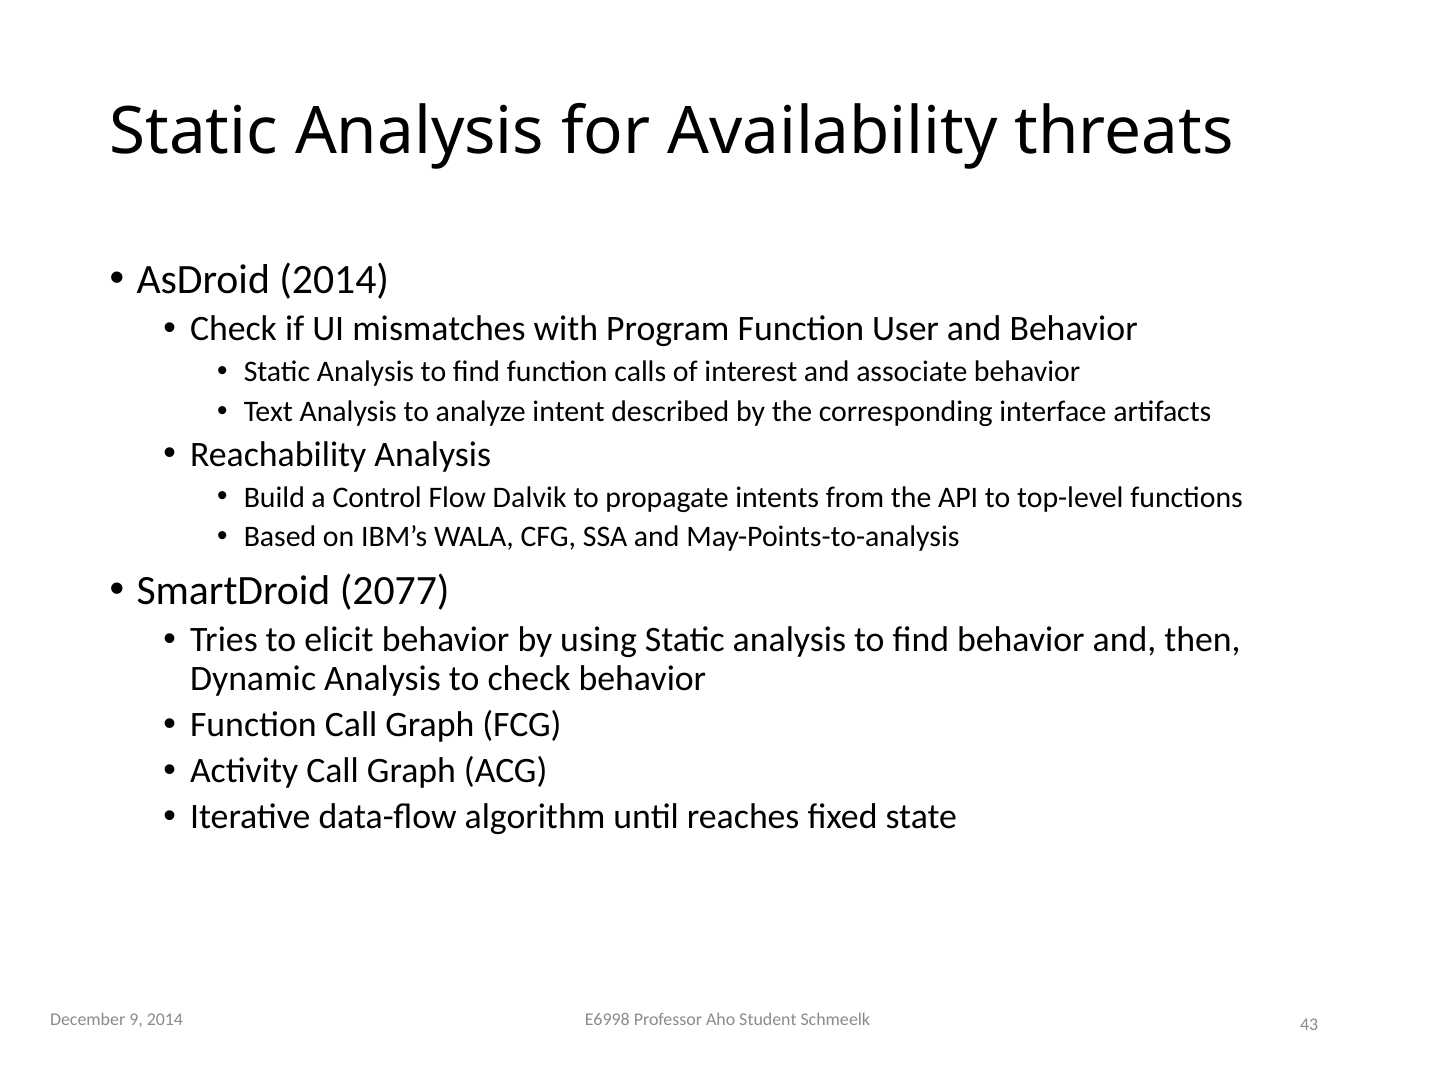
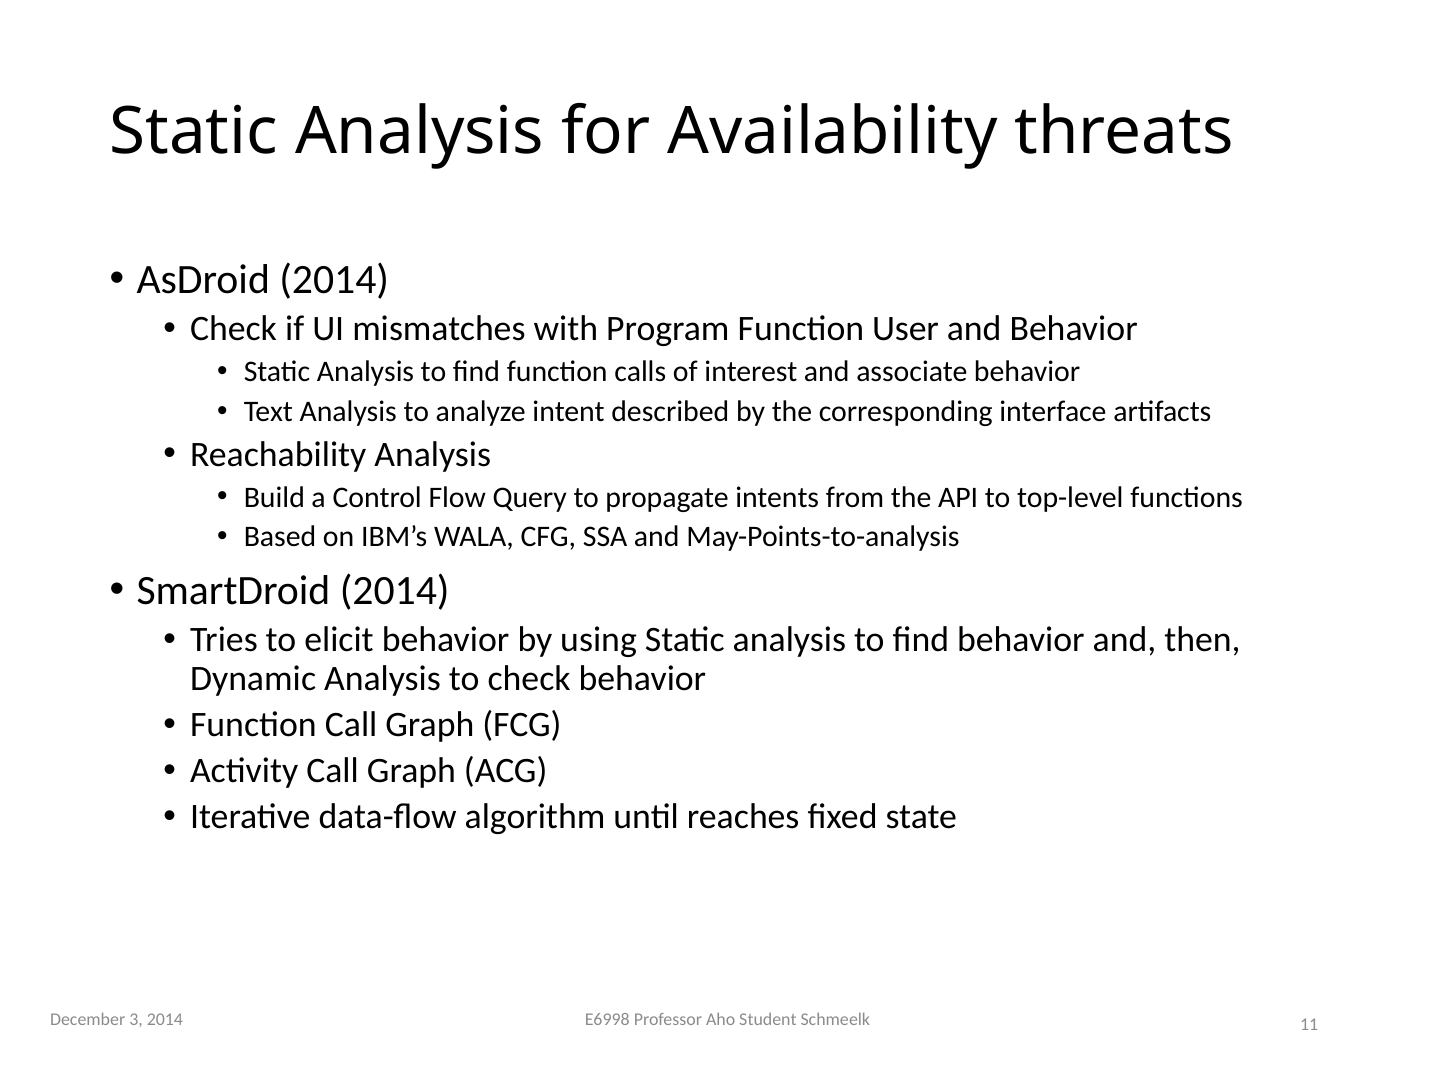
Dalvik: Dalvik -> Query
SmartDroid 2077: 2077 -> 2014
9: 9 -> 3
43: 43 -> 11
